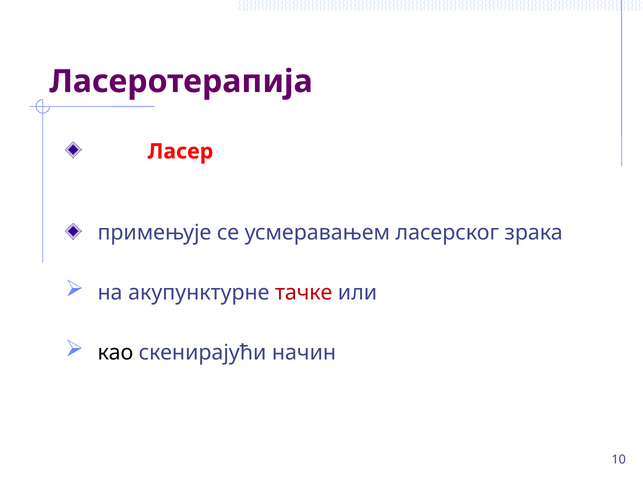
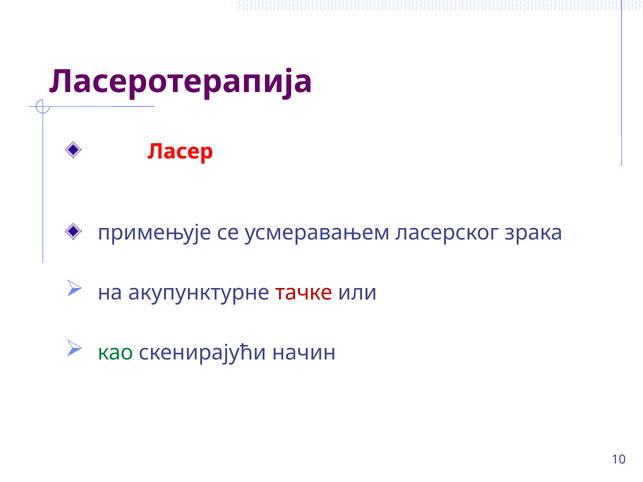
као colour: black -> green
